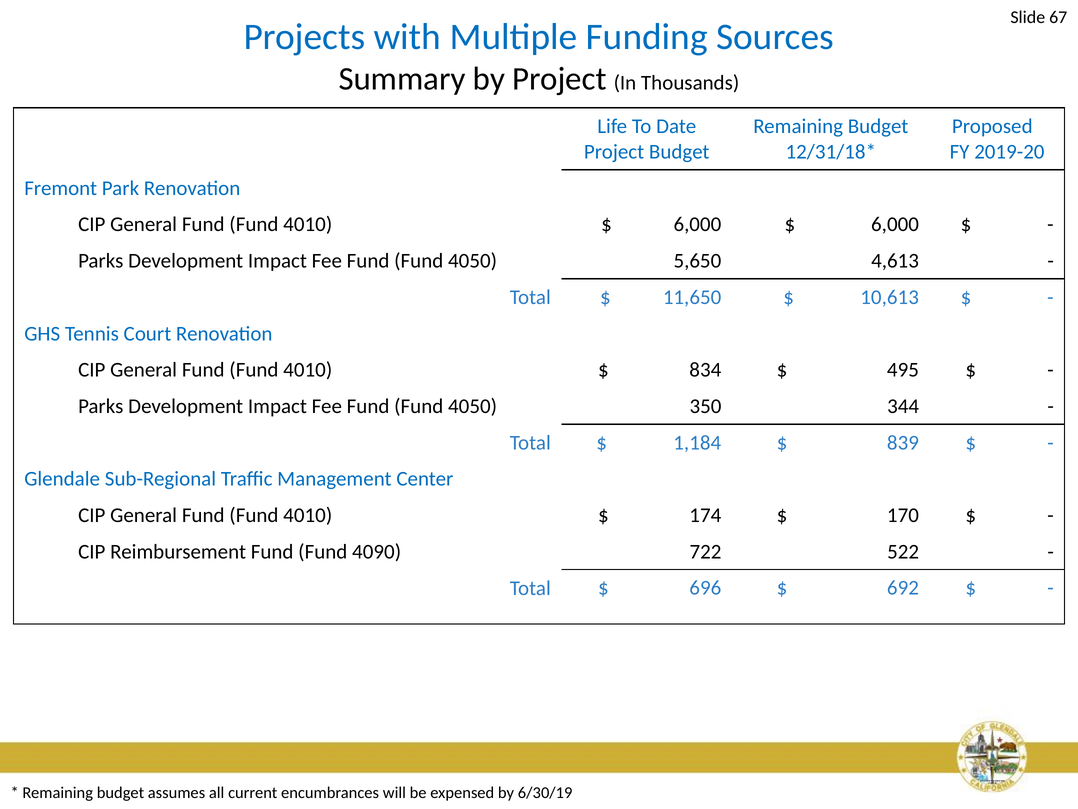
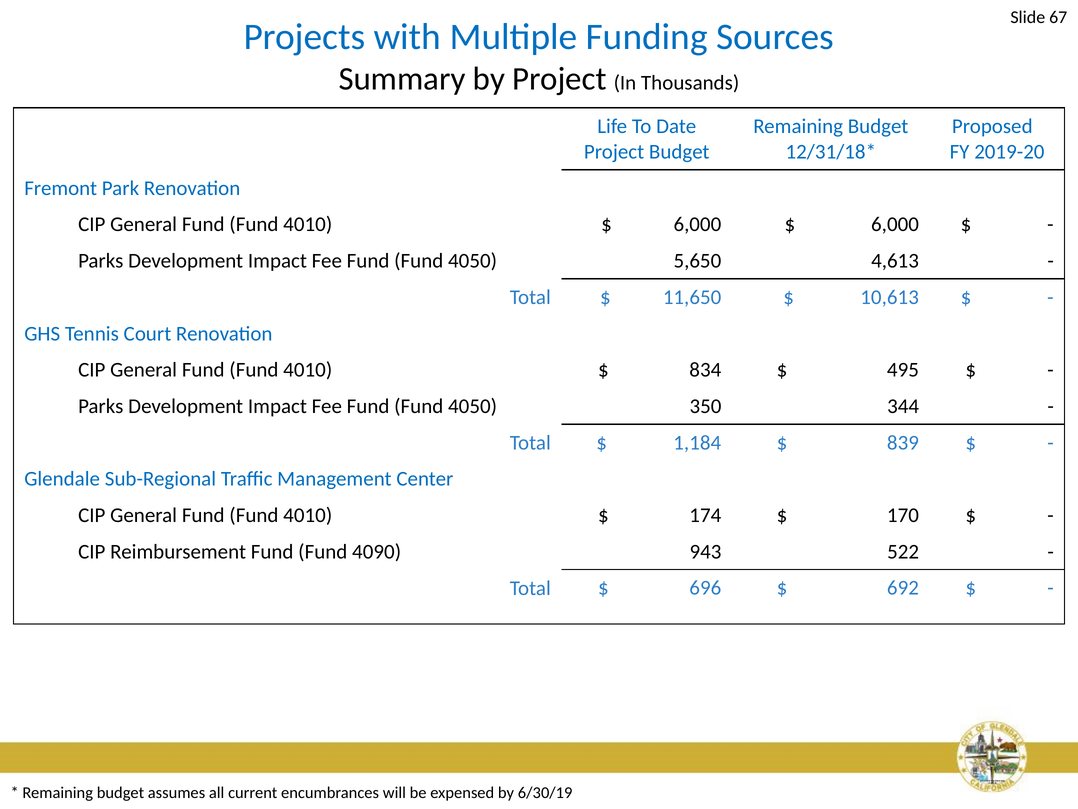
722: 722 -> 943
